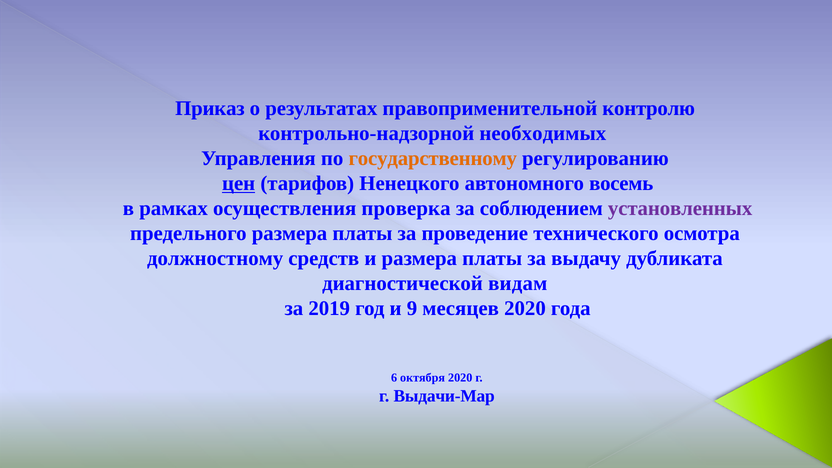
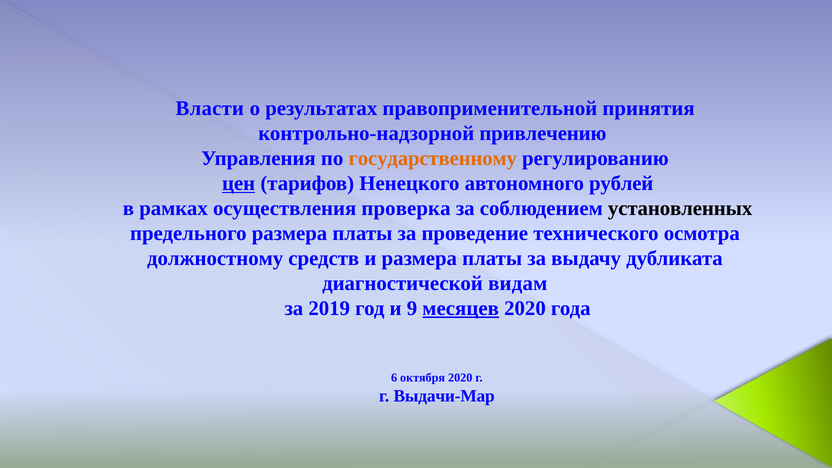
Приказ: Приказ -> Власти
контролю: контролю -> принятия
необходимых: необходимых -> привлечению
восемь: восемь -> рублей
установленных colour: purple -> black
месяцев underline: none -> present
